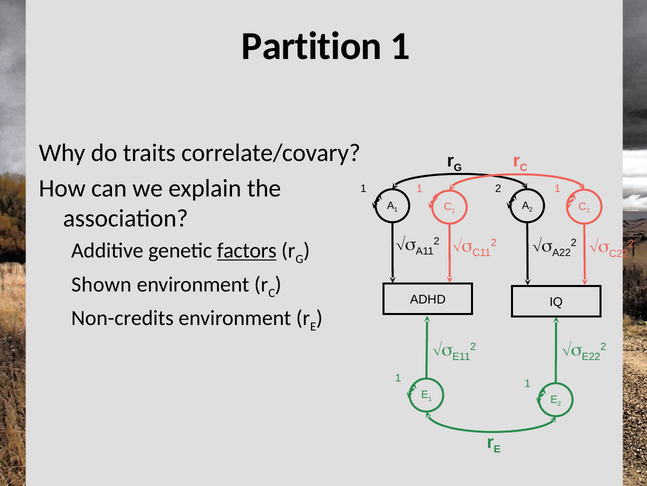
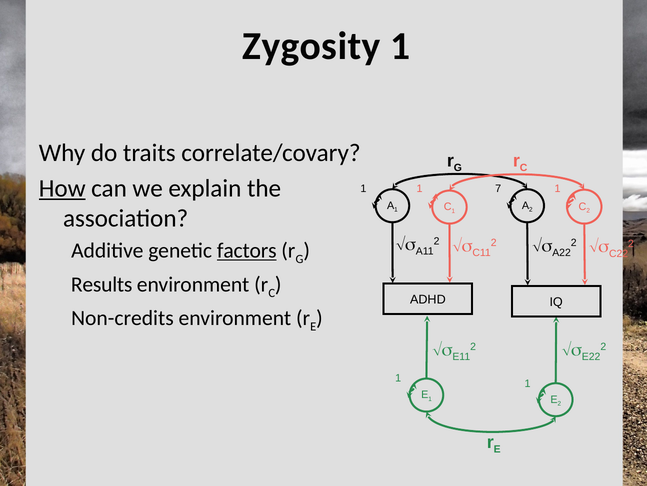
Partition: Partition -> Zygosity
How underline: none -> present
1 2: 2 -> 7
Shown: Shown -> Results
